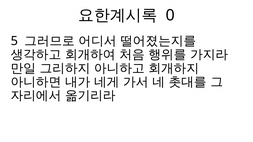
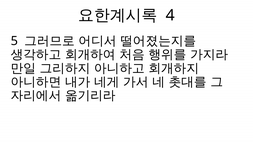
0: 0 -> 4
